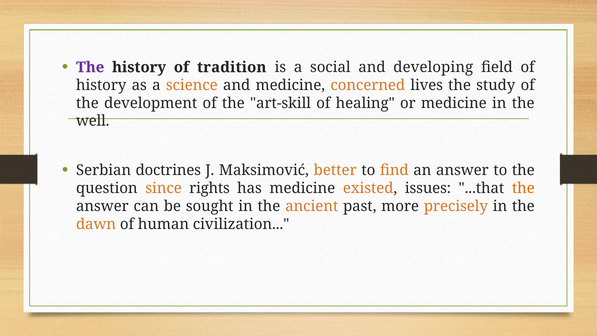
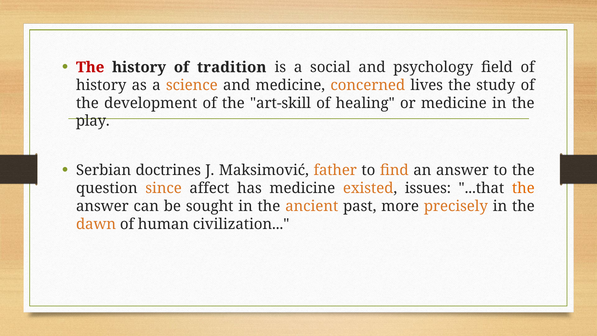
The at (90, 67) colour: purple -> red
developing: developing -> psychology
well: well -> play
better: better -> father
rights: rights -> affect
